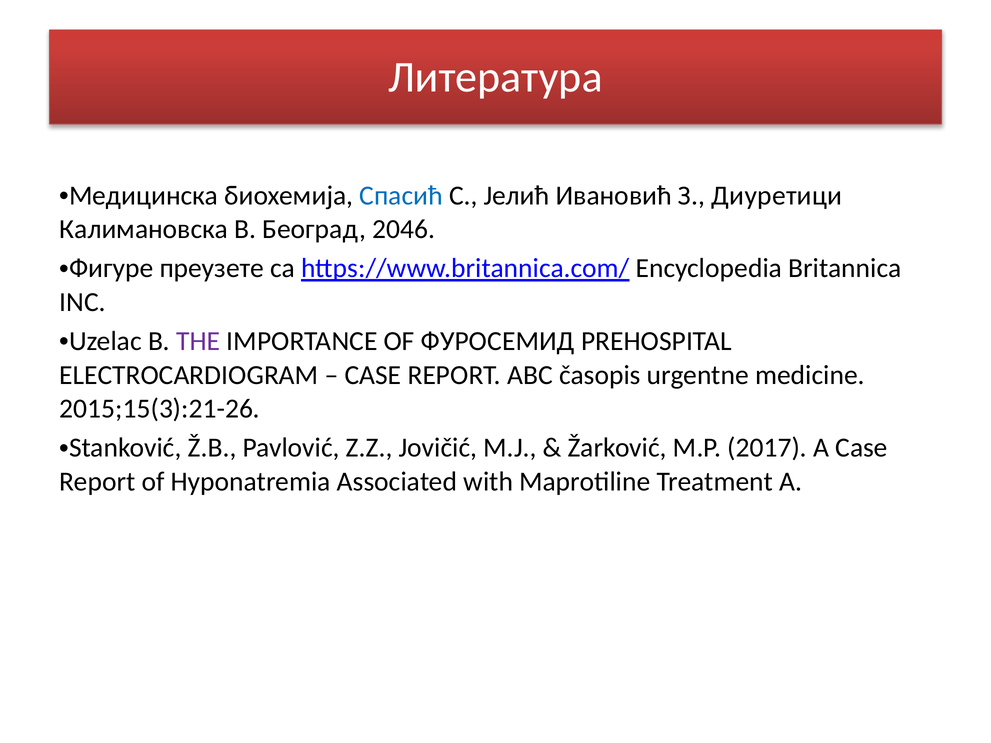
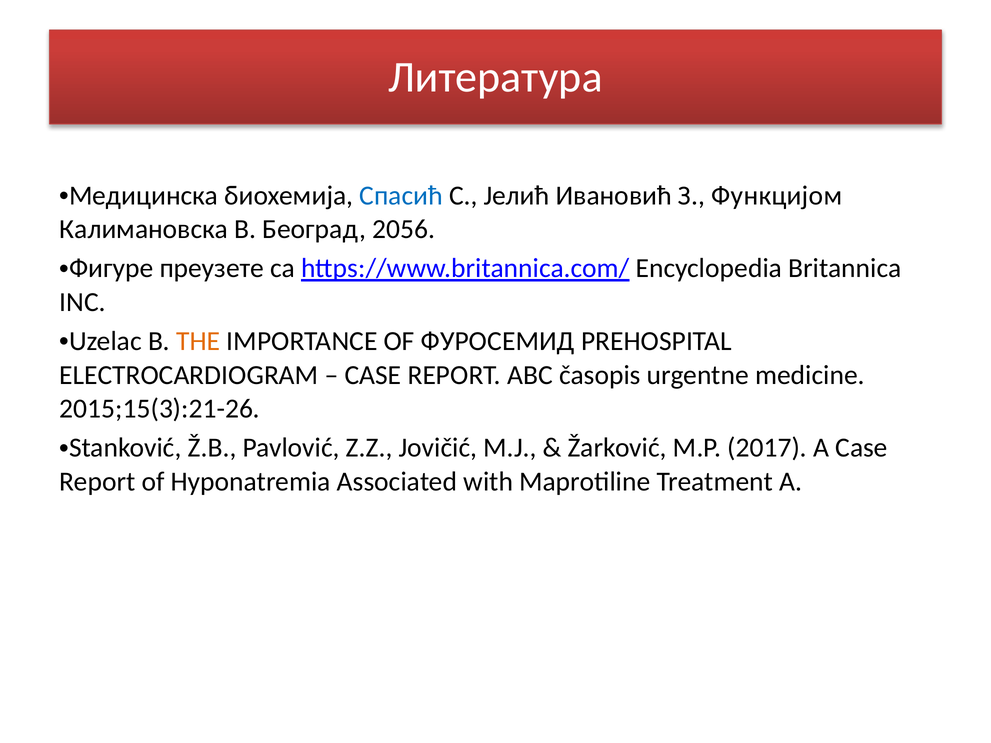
Диуретици: Диуретици -> Функцијом
2046: 2046 -> 2056
THE colour: purple -> orange
